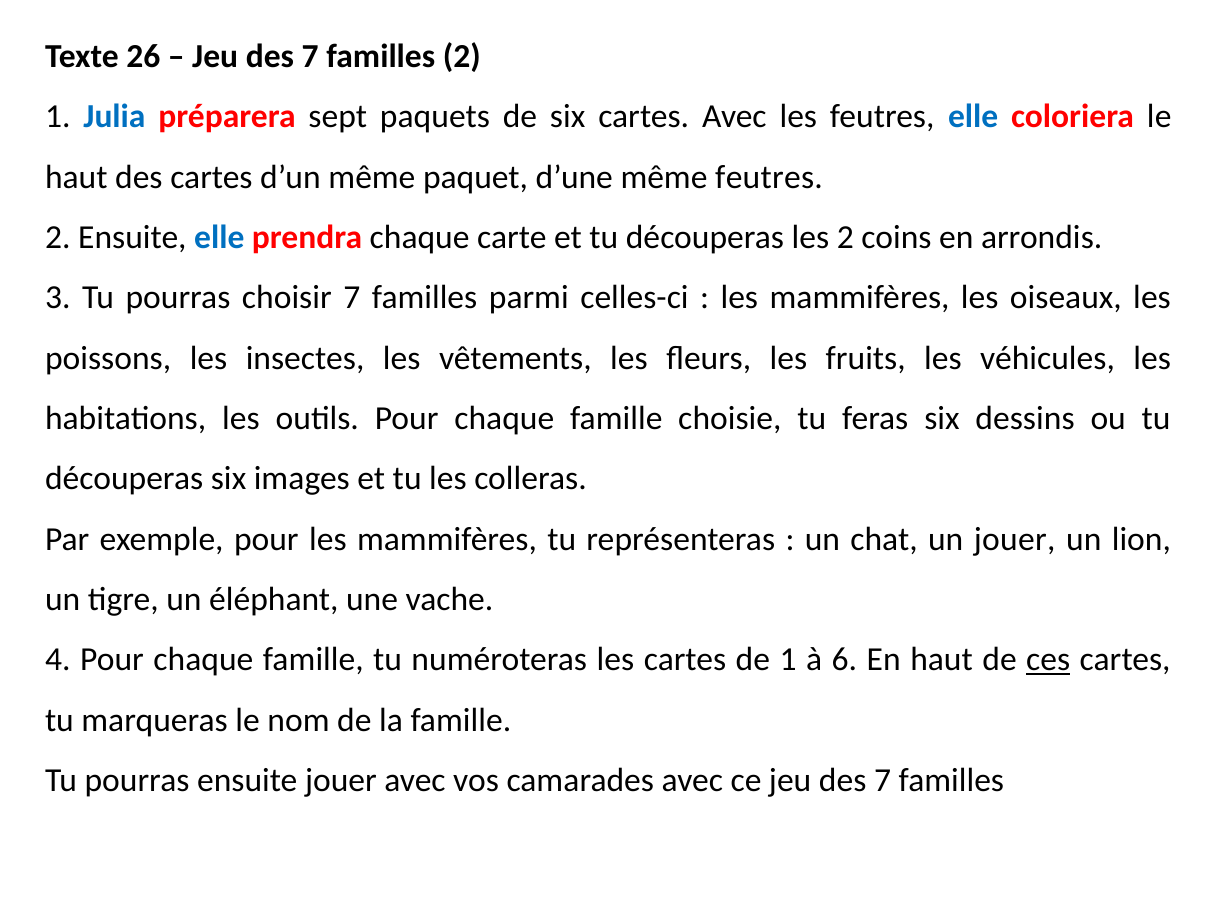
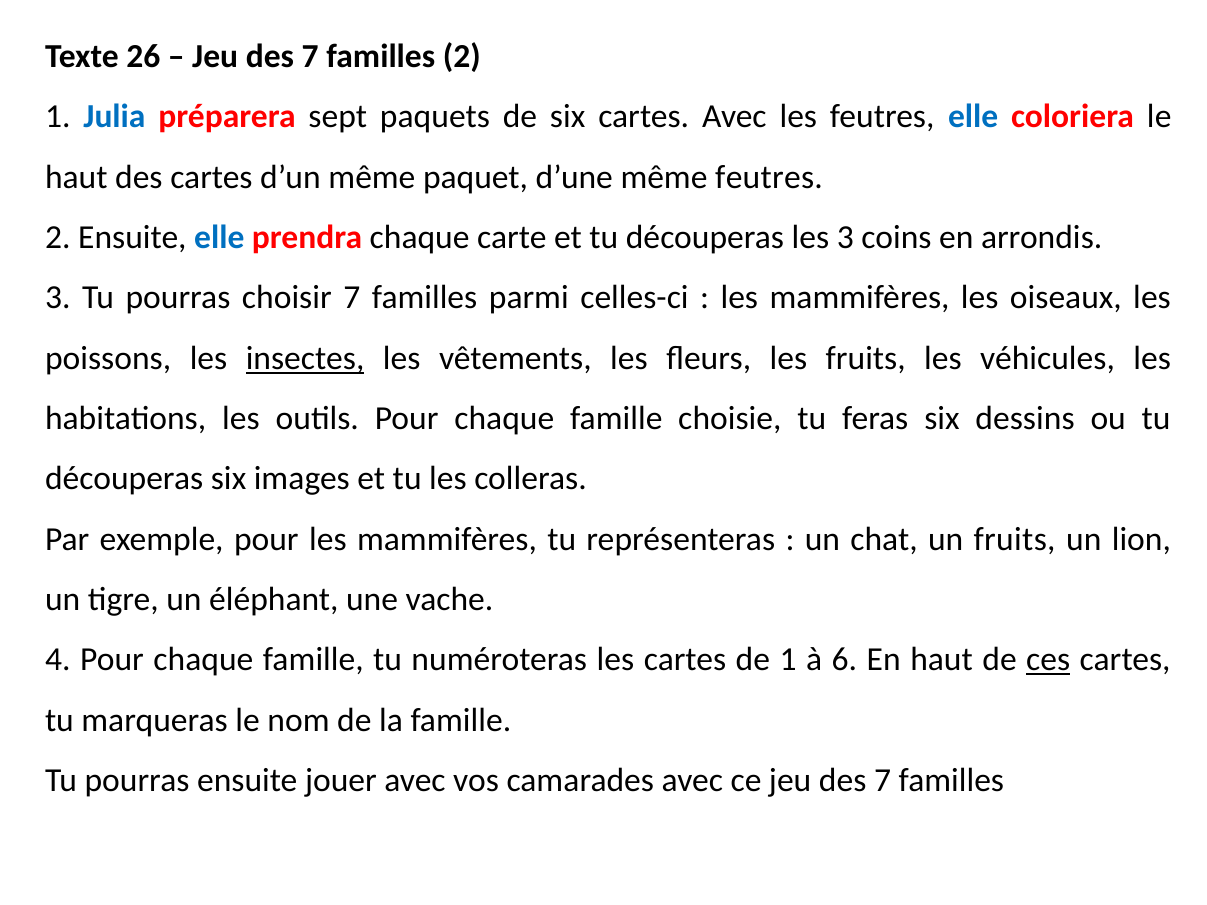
les 2: 2 -> 3
insectes underline: none -> present
un jouer: jouer -> fruits
